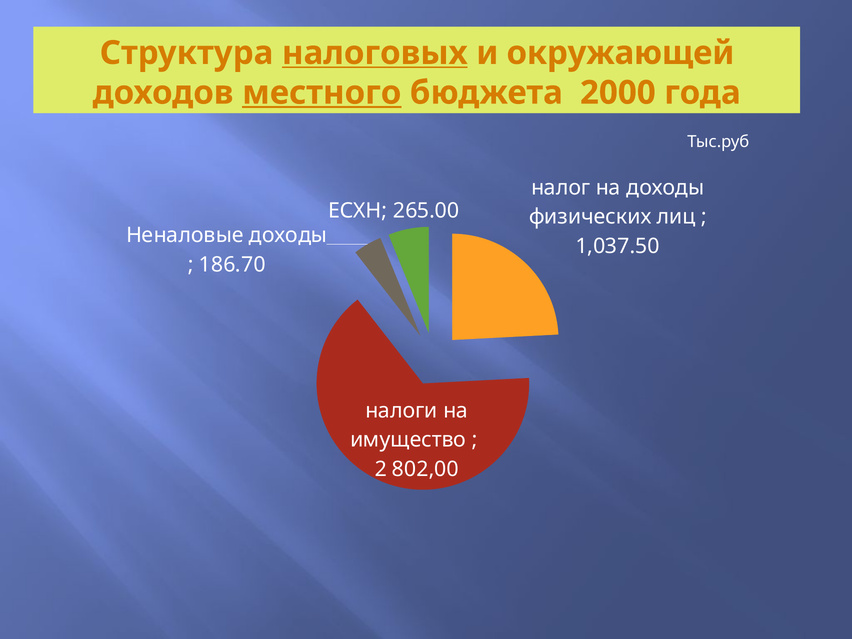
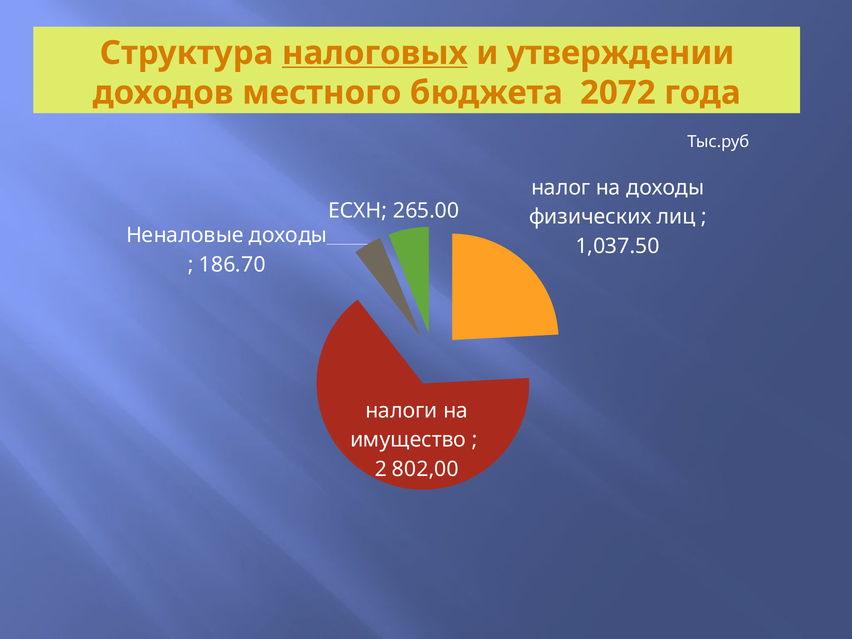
окружающей: окружающей -> утверждении
местного underline: present -> none
2000: 2000 -> 2072
